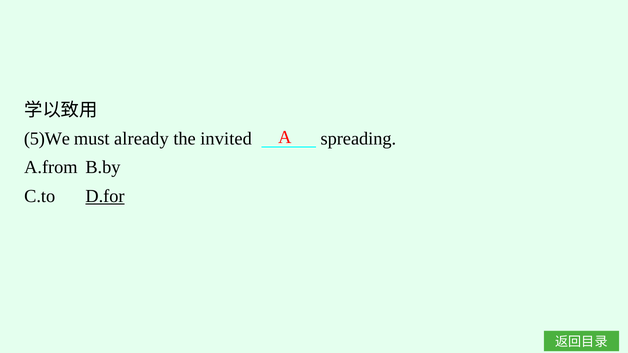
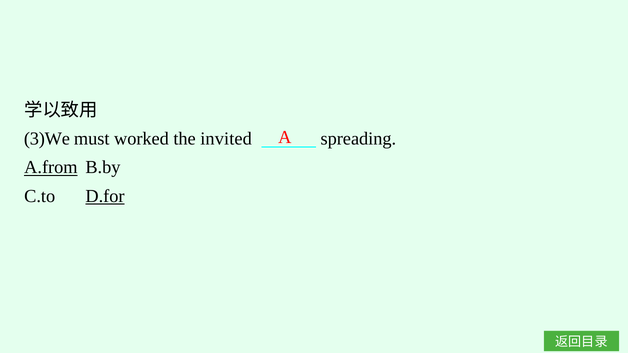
5)We: 5)We -> 3)We
already: already -> worked
A.from underline: none -> present
